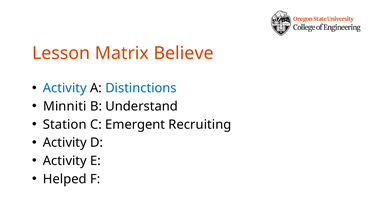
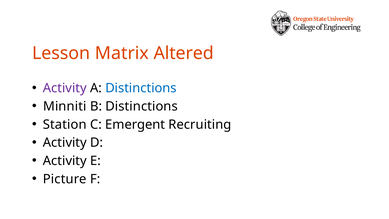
Believe: Believe -> Altered
Activity at (65, 88) colour: blue -> purple
B Understand: Understand -> Distinctions
Helped: Helped -> Picture
